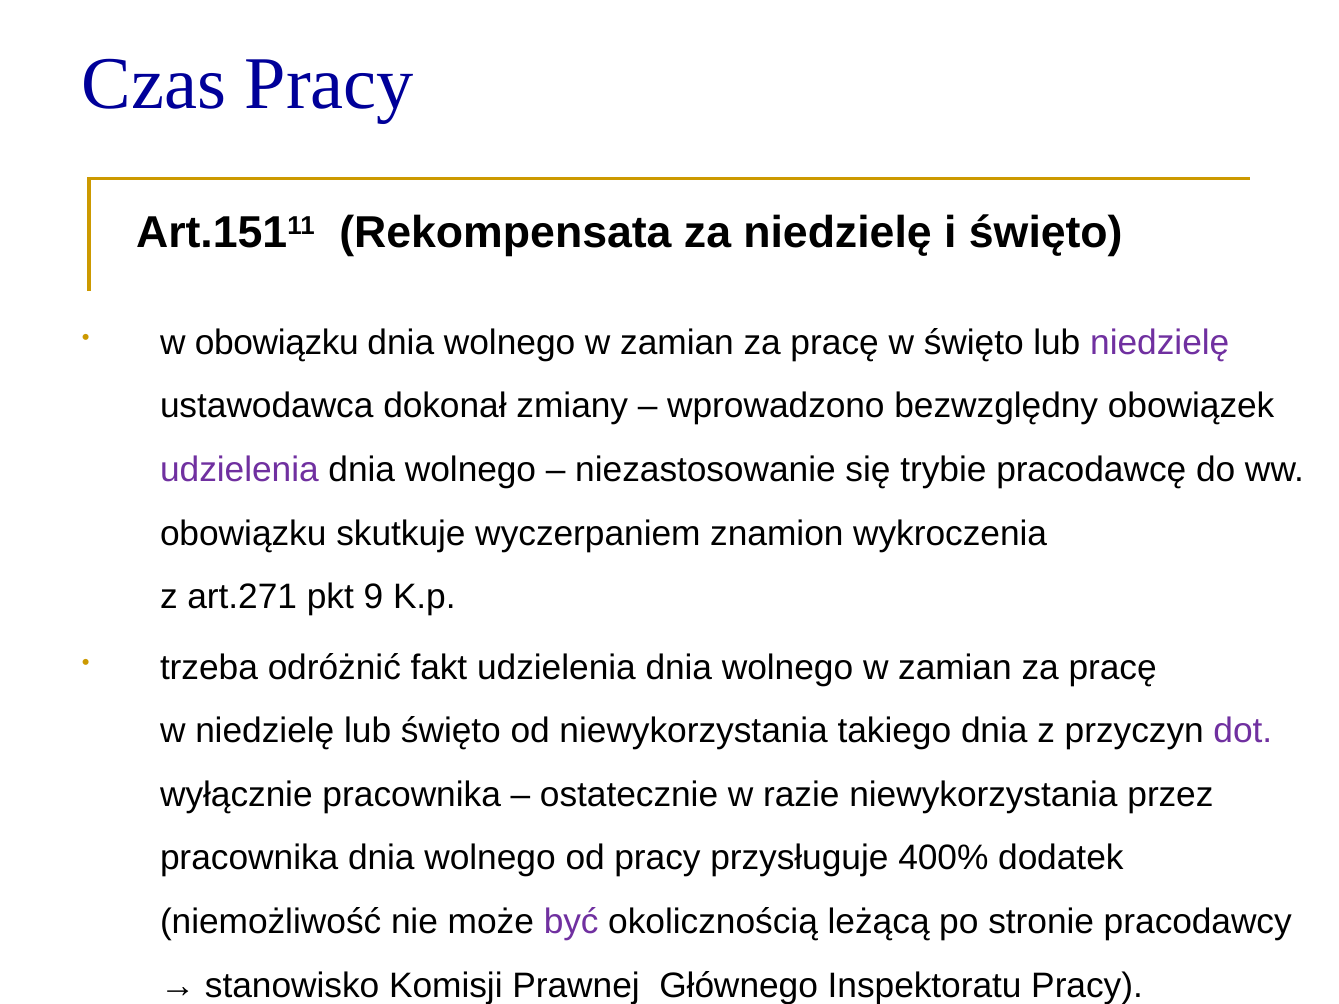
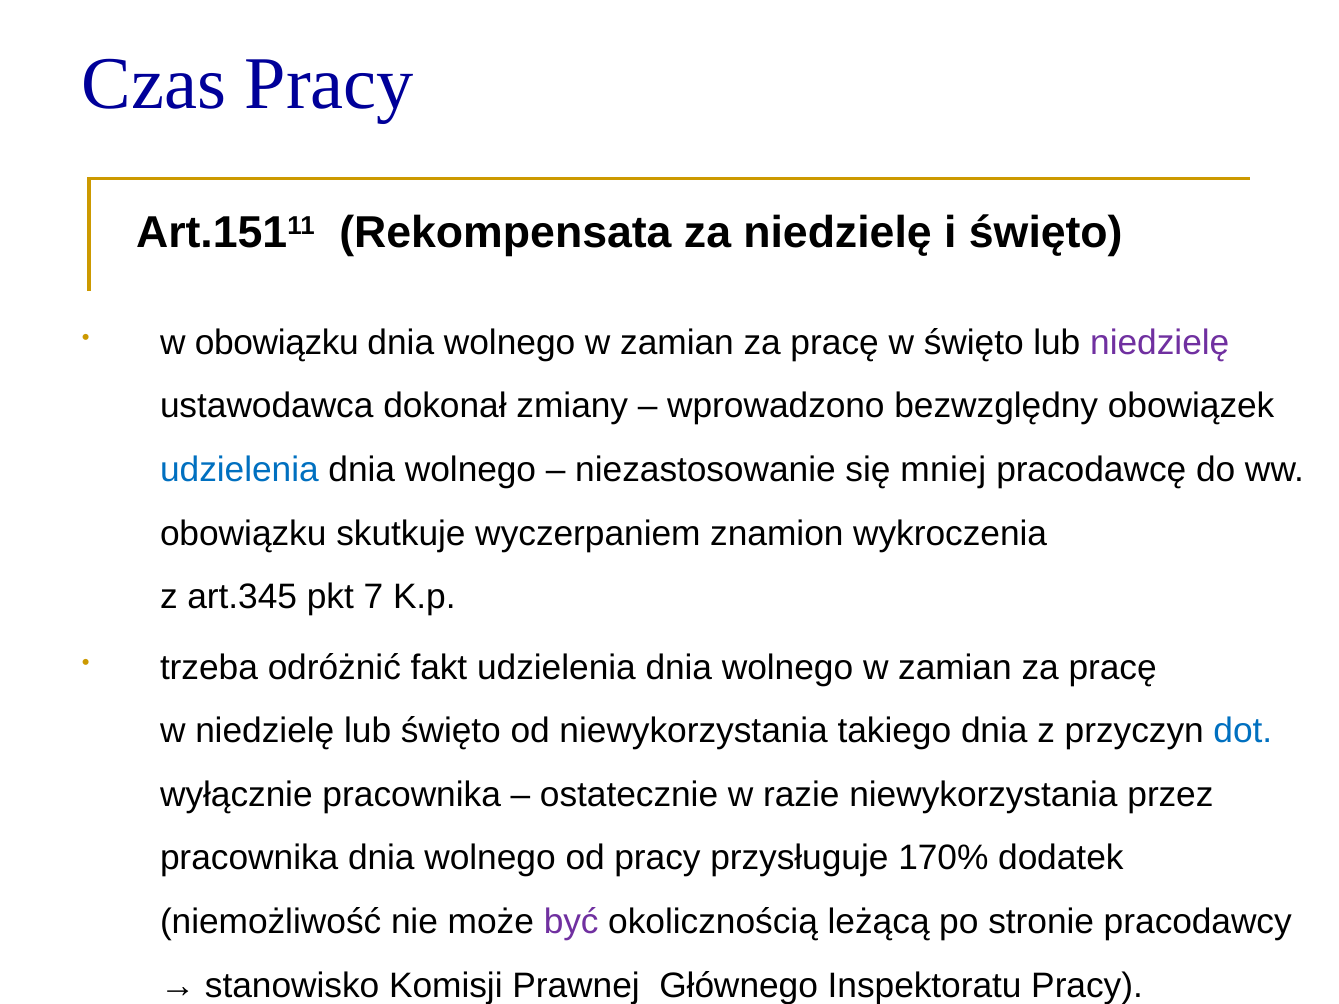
udzielenia at (239, 470) colour: purple -> blue
trybie: trybie -> mniej
art.271: art.271 -> art.345
9: 9 -> 7
dot colour: purple -> blue
400%: 400% -> 170%
